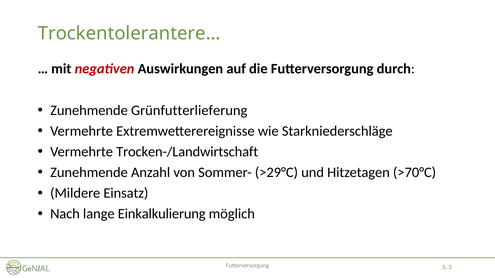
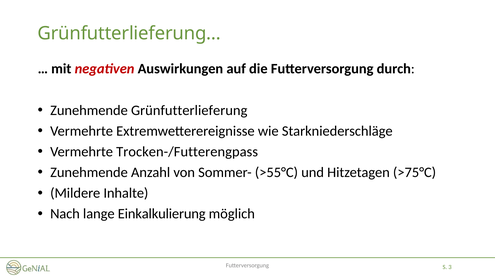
Trockentolerantere…: Trockentolerantere… -> Grünfutterlieferung…
Trocken-/Landwirtschaft: Trocken-/Landwirtschaft -> Trocken-/Futterengpass
>29°C: >29°C -> >55°C
>70°C: >70°C -> >75°C
Einsatz: Einsatz -> Inhalte
